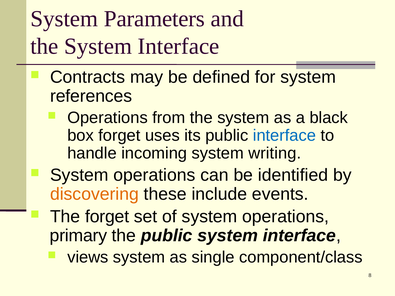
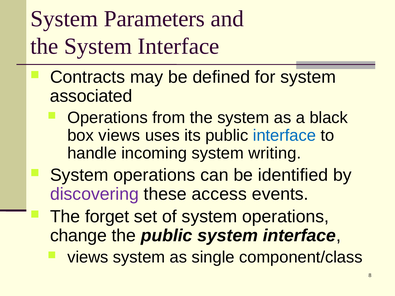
references: references -> associated
box forget: forget -> views
discovering colour: orange -> purple
include: include -> access
primary: primary -> change
